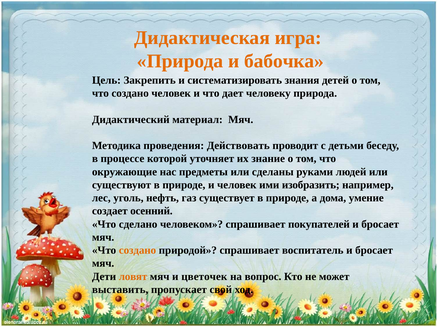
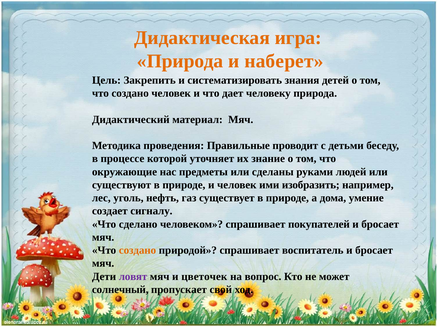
бабочка: бабочка -> наберет
Действовать: Действовать -> Правильные
осенний: осенний -> сигналу
ловят colour: orange -> purple
выставить: выставить -> солнечный
